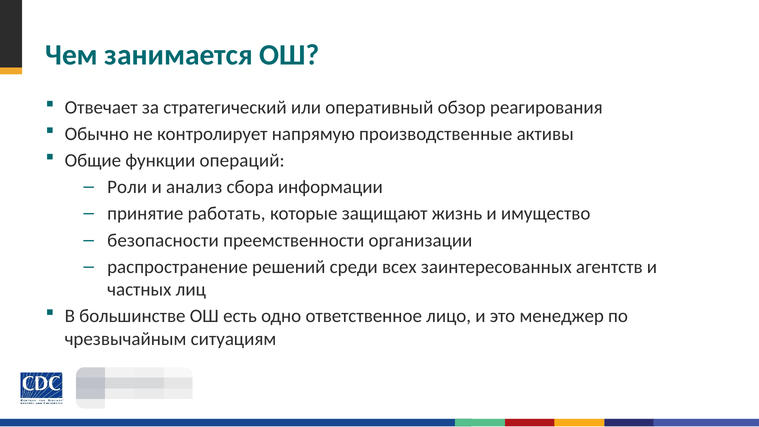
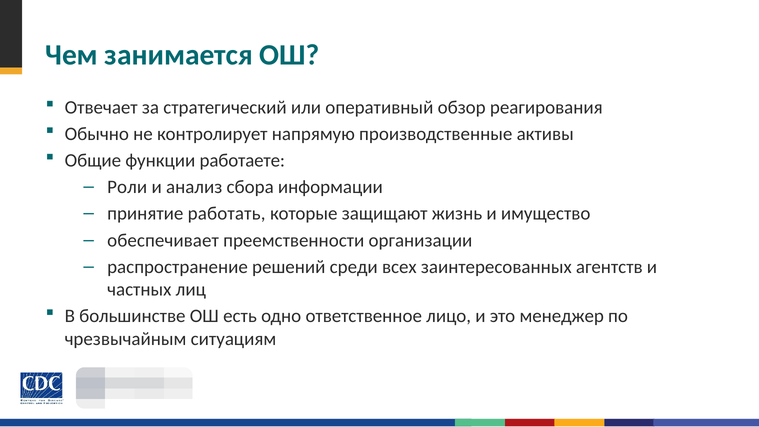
операций: операций -> работаете
безопасности: безопасности -> обеспечивает
